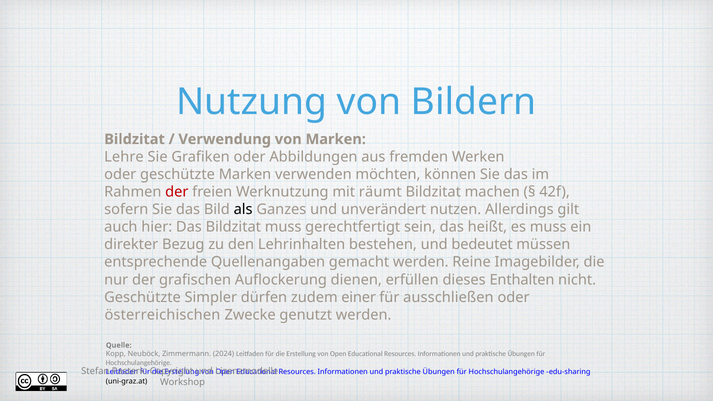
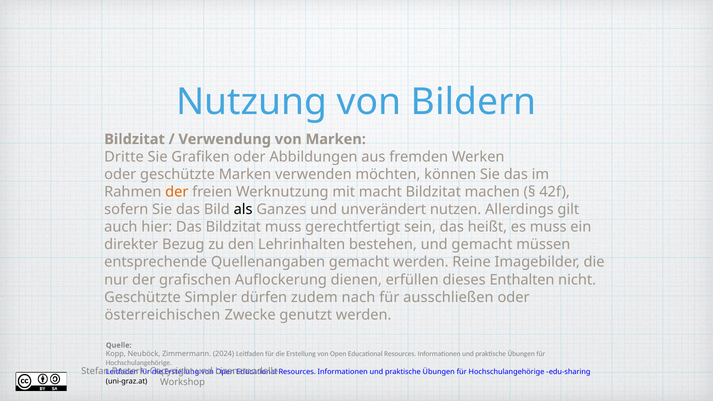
Lehre: Lehre -> Dritte
der at (177, 192) colour: red -> orange
räumt: räumt -> macht
und bedeutet: bedeutet -> gemacht
einer: einer -> nach
